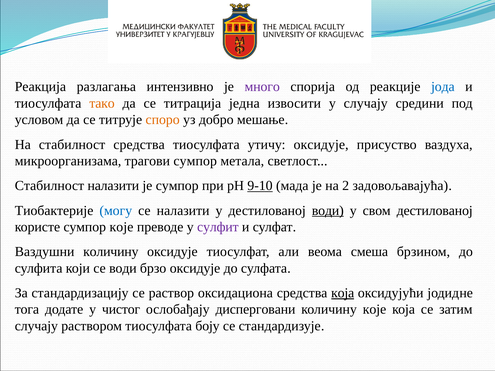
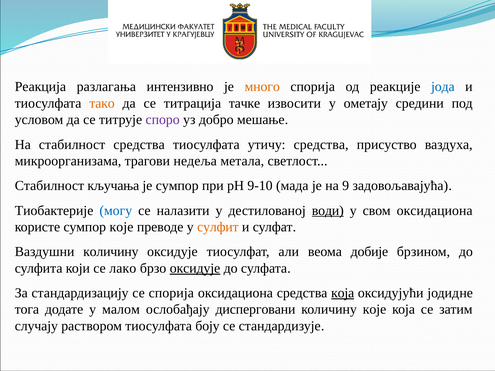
много colour: purple -> orange
једна: једна -> тачке
у случају: случају -> ометају
споро colour: orange -> purple
утичу оксидује: оксидује -> средства
трагови сумпор: сумпор -> недеља
Стабилност налазити: налазити -> кључања
9-10 underline: present -> none
2: 2 -> 9
свом дестилованој: дестилованој -> оксидациона
сулфит colour: purple -> orange
смеша: смеша -> добије
се води: води -> лако
оксидује at (195, 268) underline: none -> present
се раствор: раствор -> спорија
чистог: чистог -> малом
